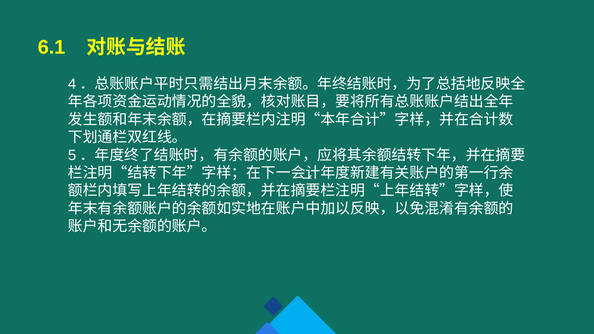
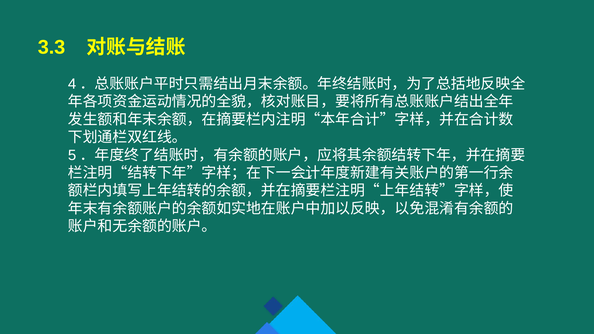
6.1: 6.1 -> 3.3
